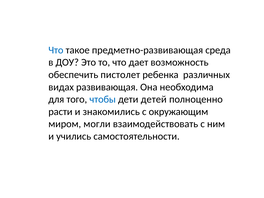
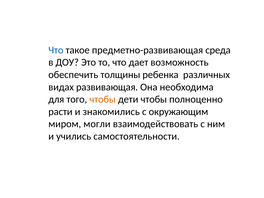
пистолет: пистолет -> толщины
чтобы at (103, 99) colour: blue -> orange
дети детей: детей -> чтобы
